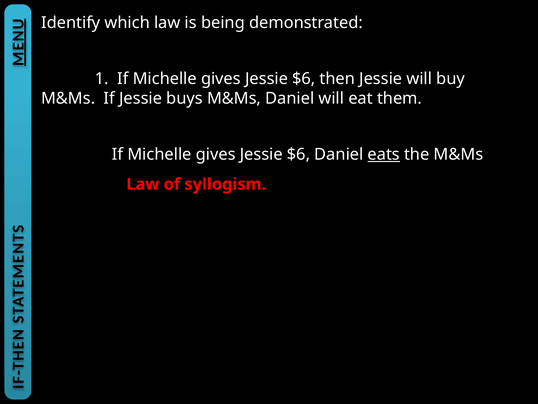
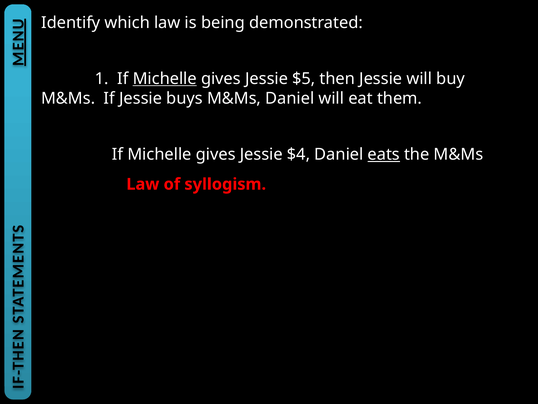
Michelle at (165, 78) underline: none -> present
$6 at (304, 78): $6 -> $5
$6 at (299, 154): $6 -> $4
